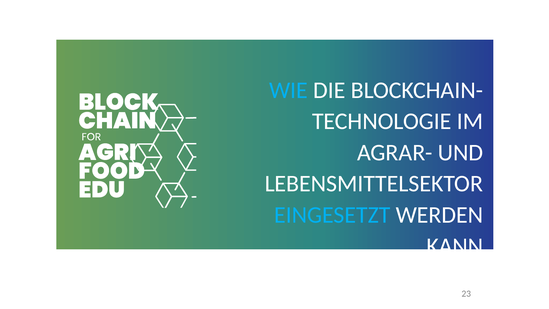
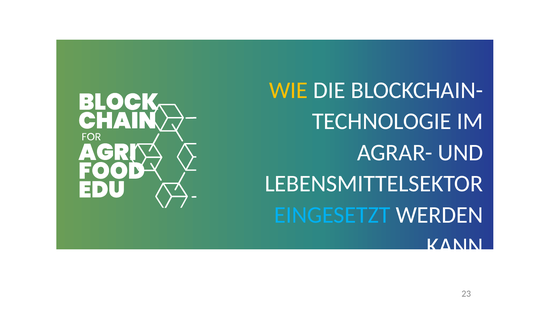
WIE colour: light blue -> yellow
